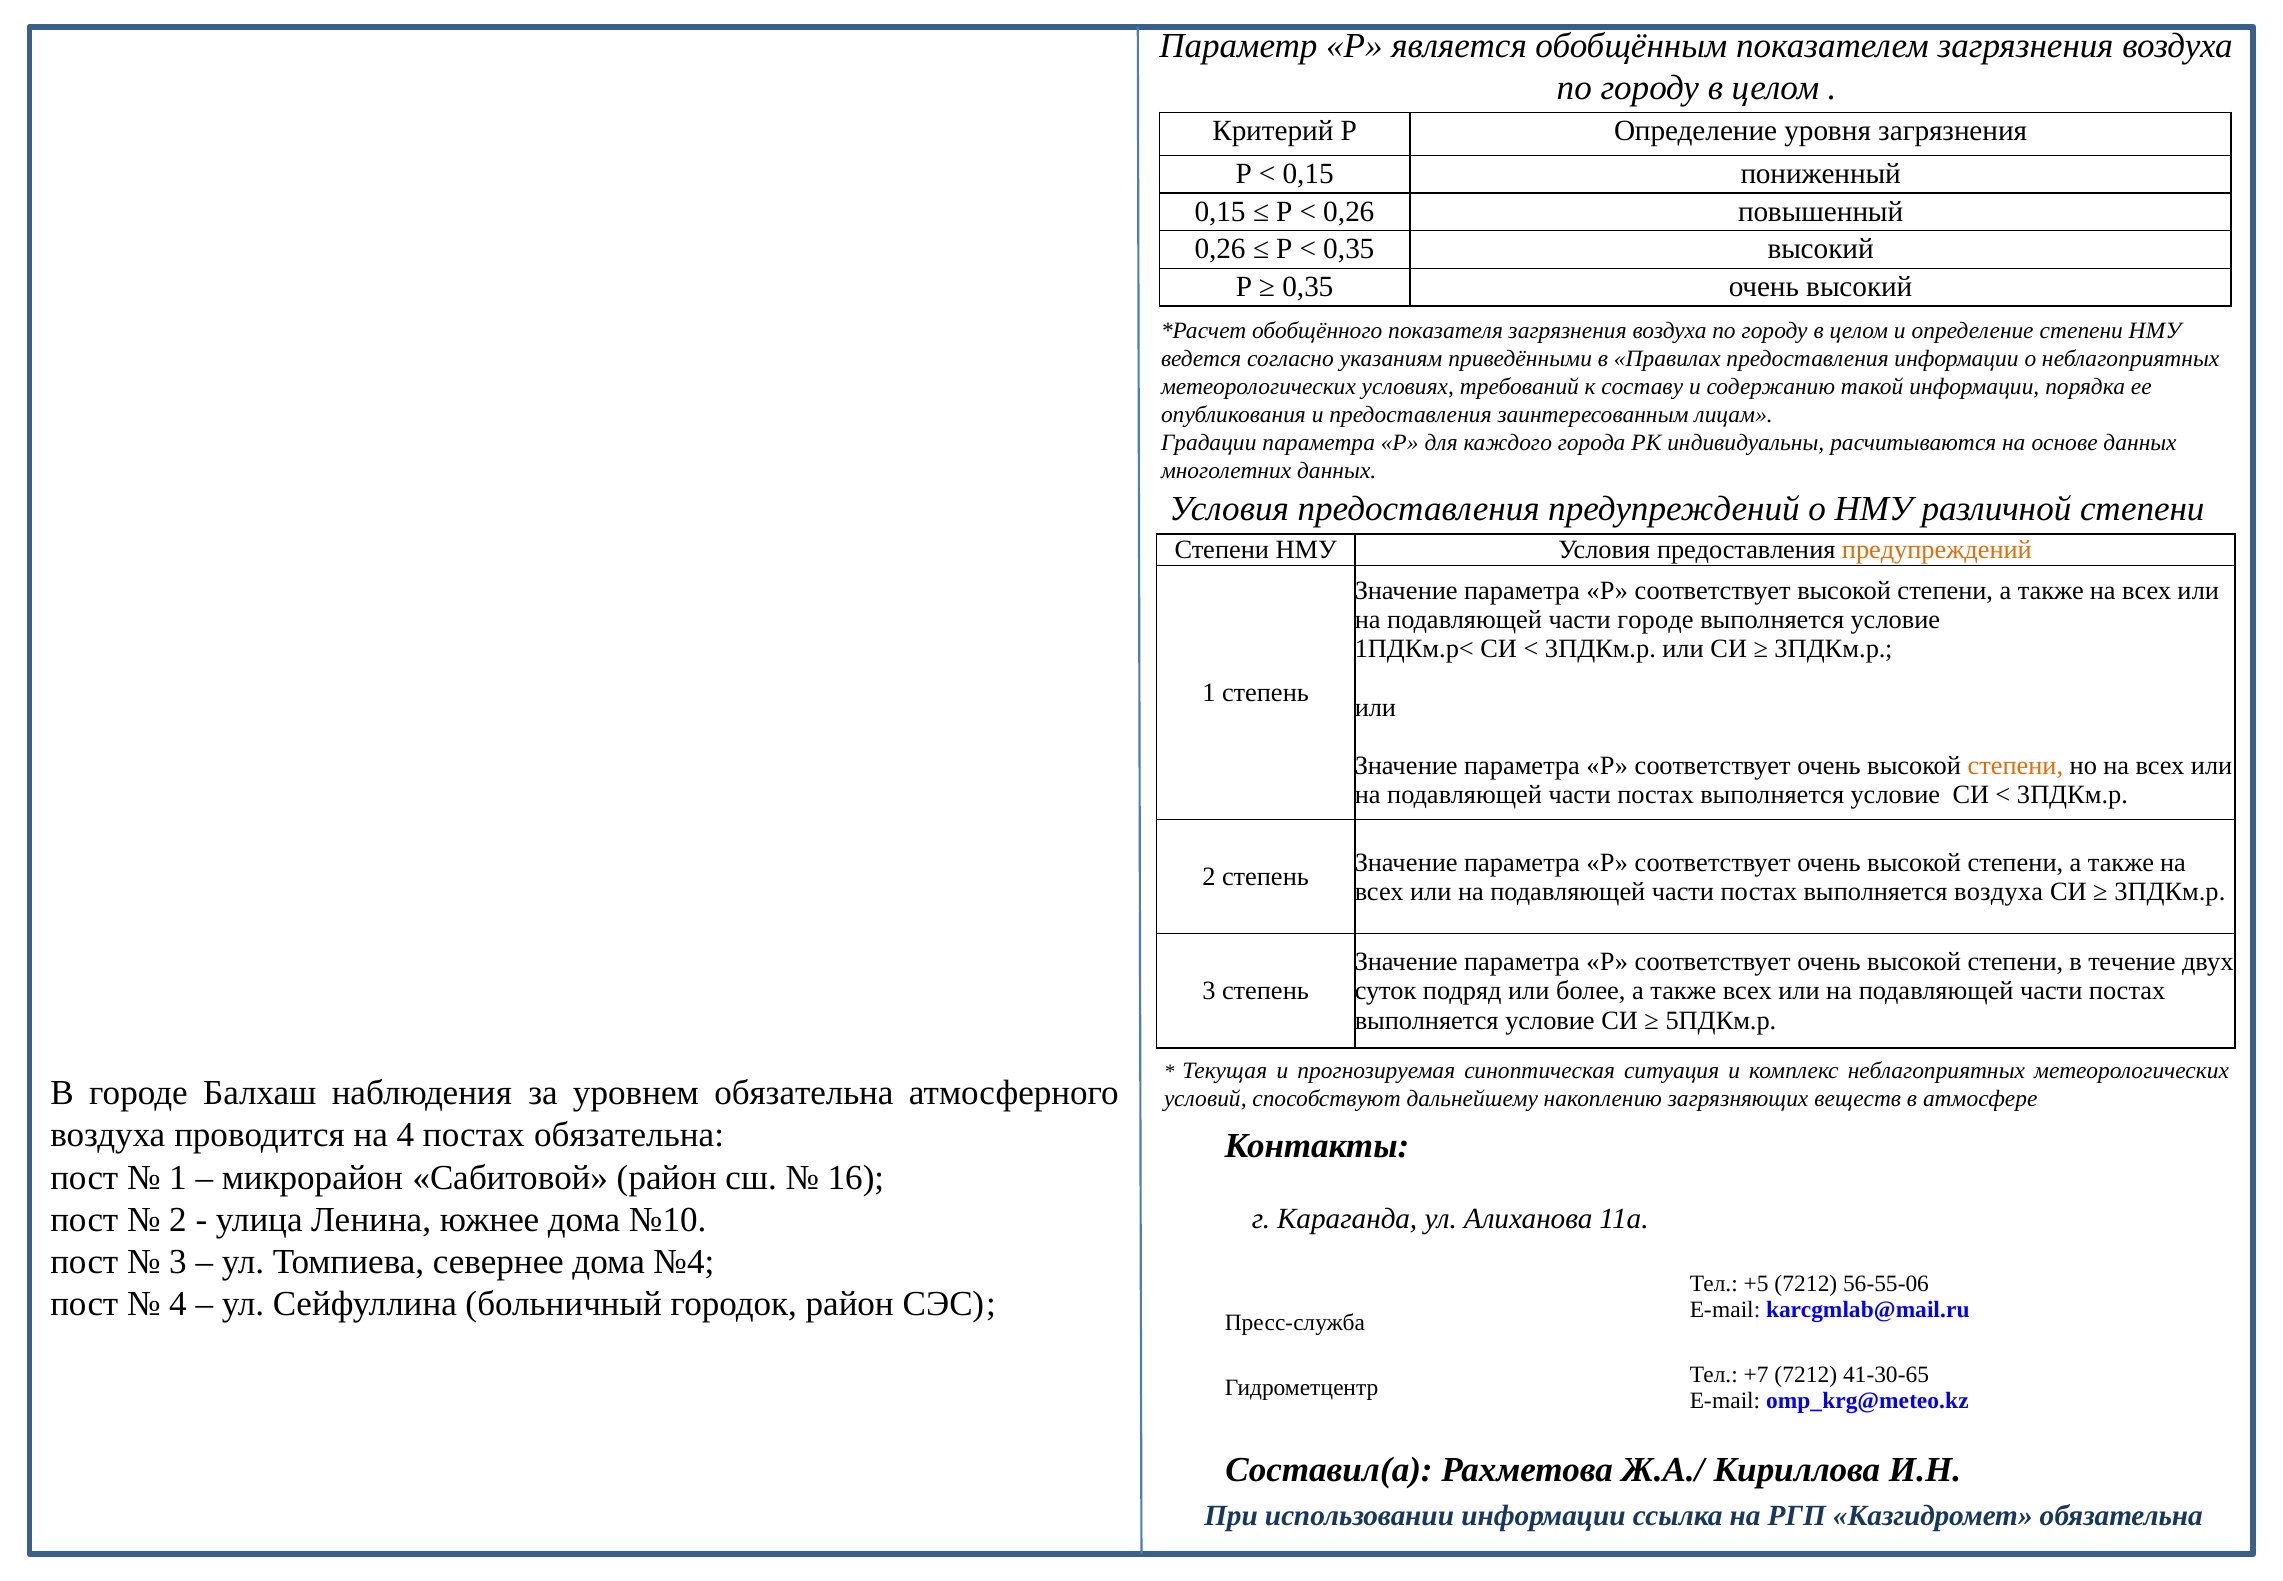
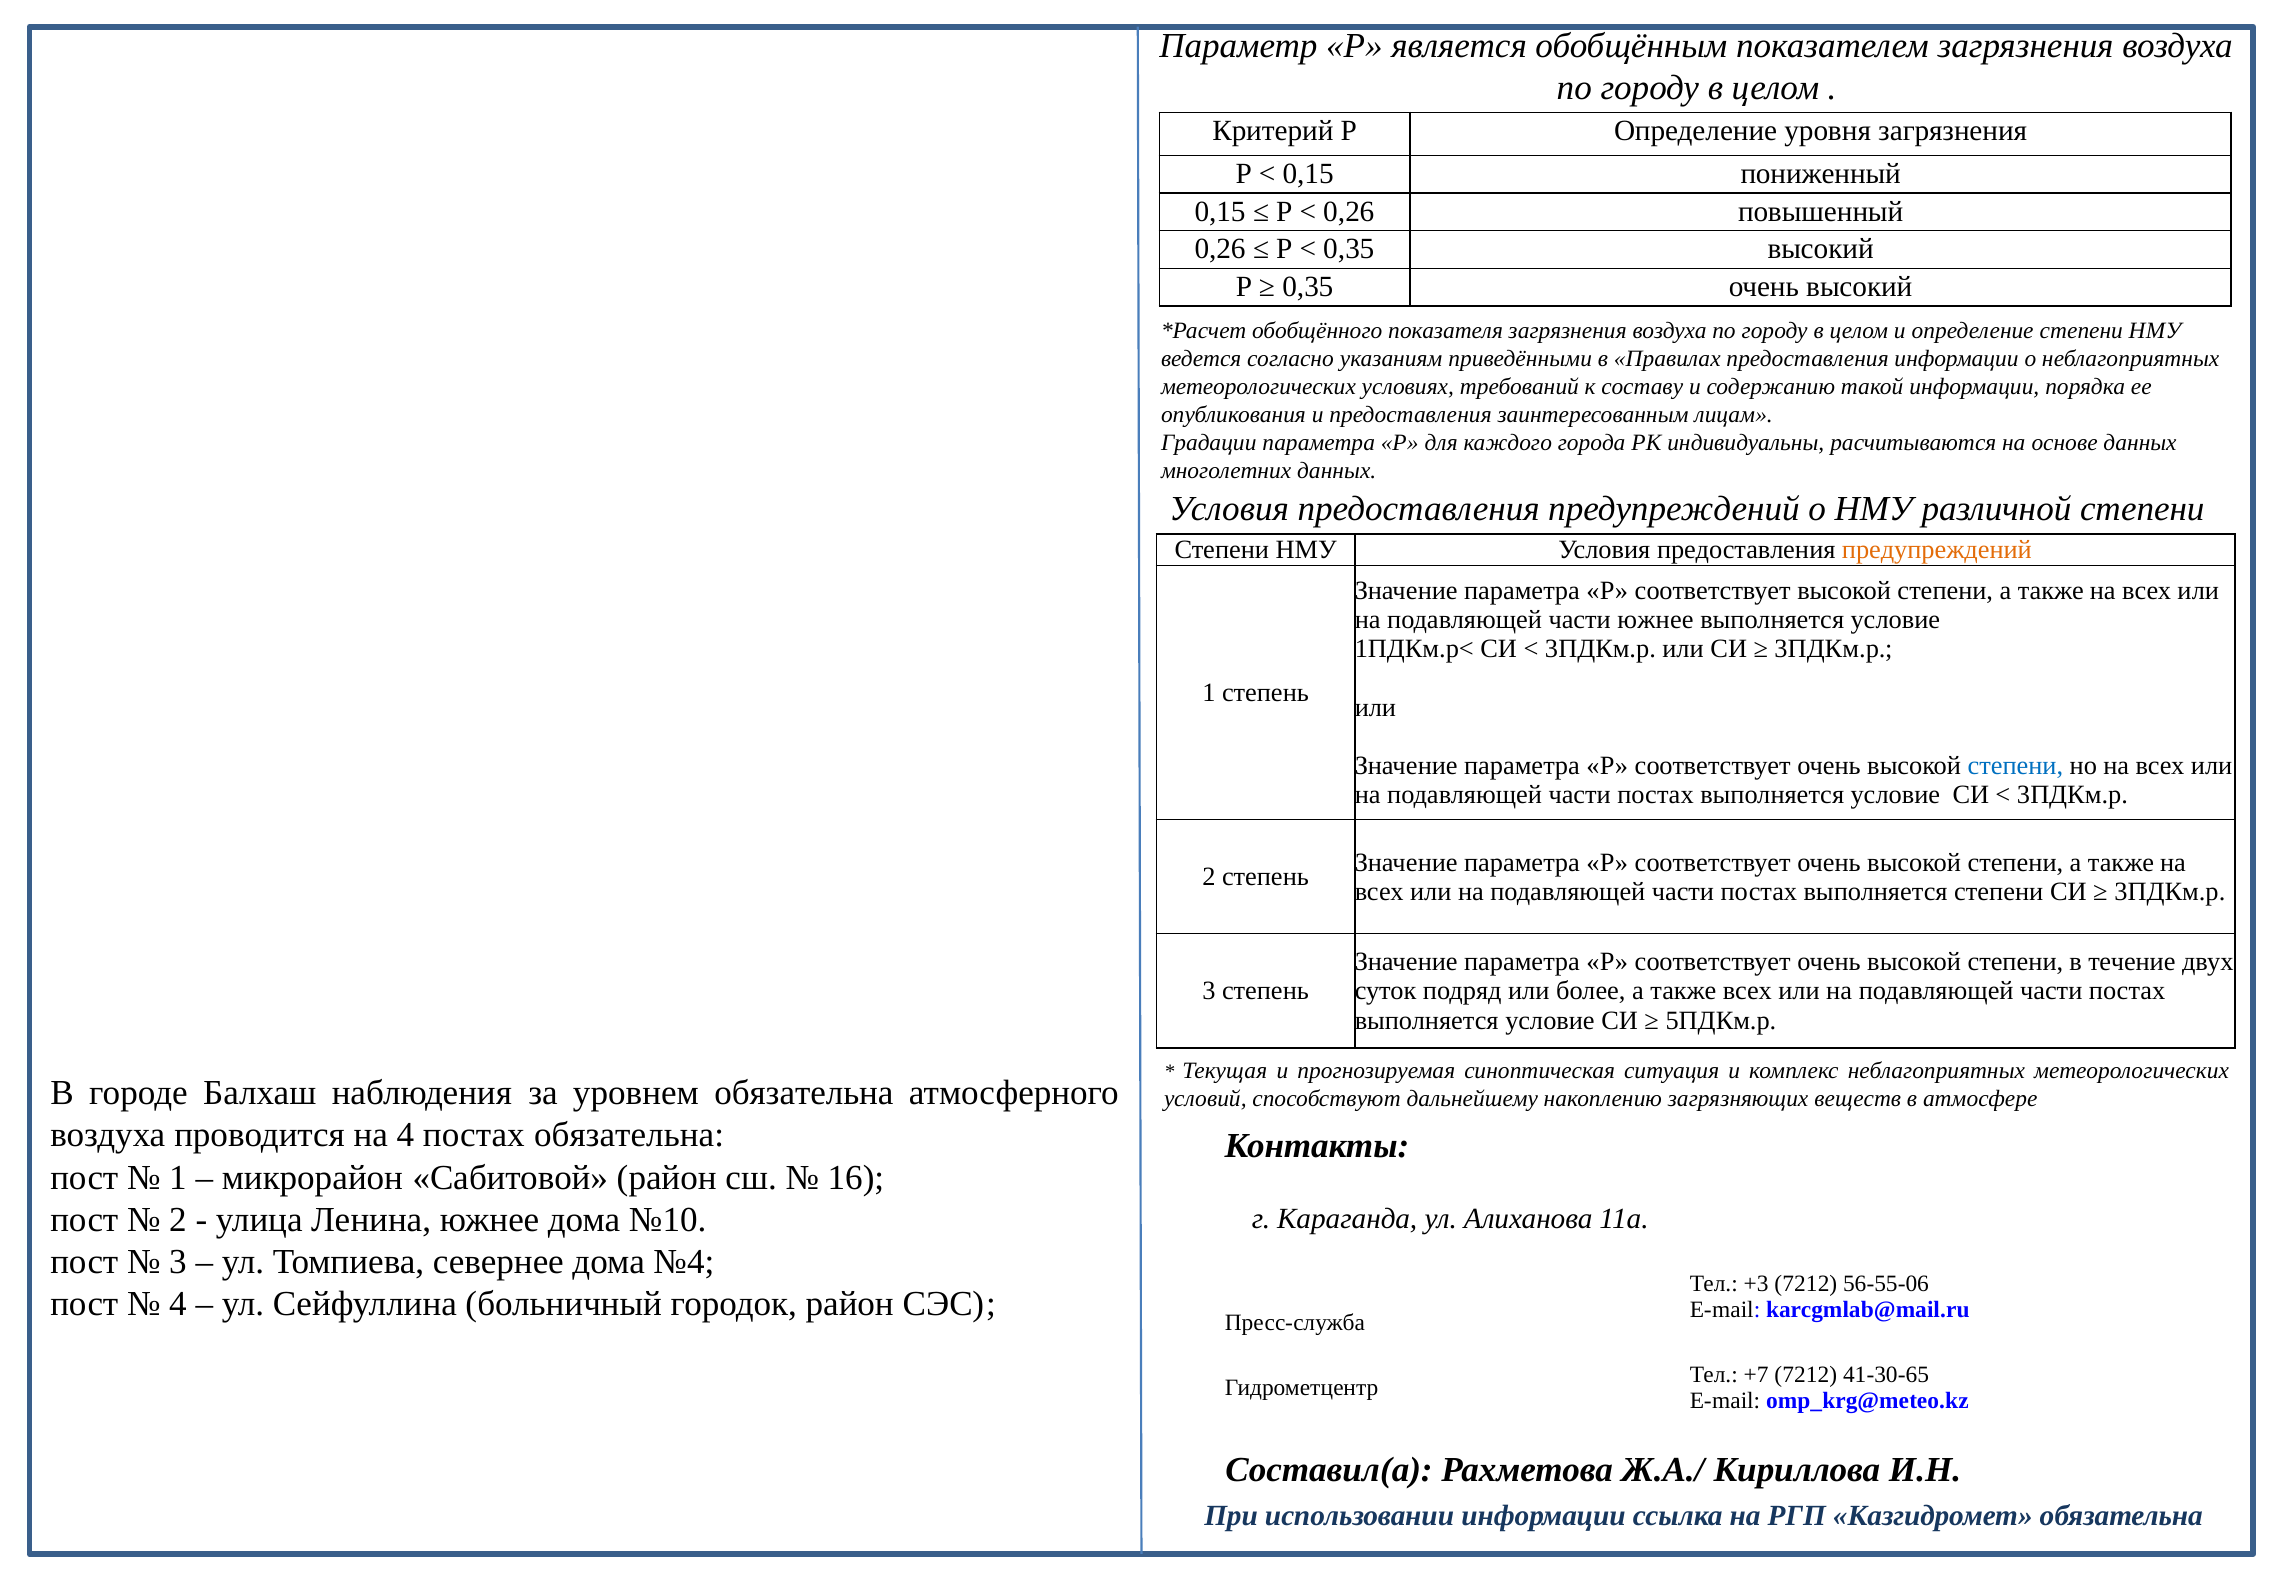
части городе: городе -> южнее
степени at (2015, 766) colour: orange -> blue
выполняется воздуха: воздуха -> степени
+5: +5 -> +3
